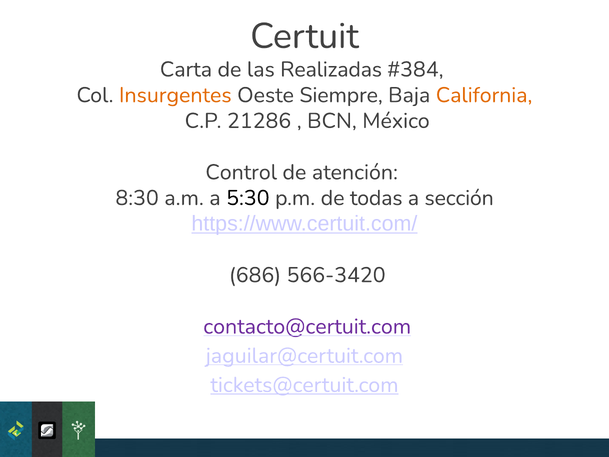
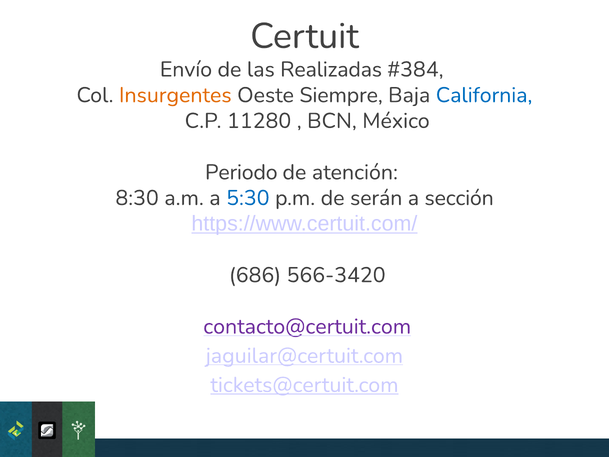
Carta: Carta -> Envío
California colour: orange -> blue
21286: 21286 -> 11280
Control: Control -> Periodo
5:30 colour: black -> blue
todas: todas -> serán
